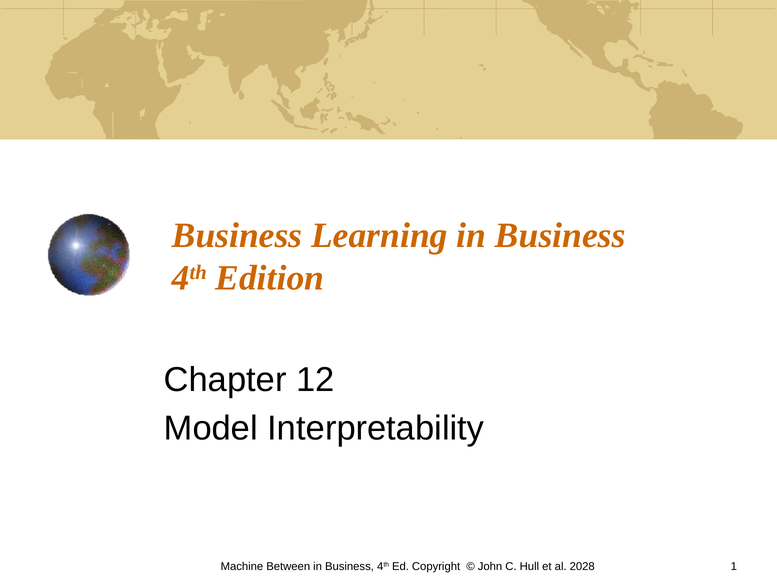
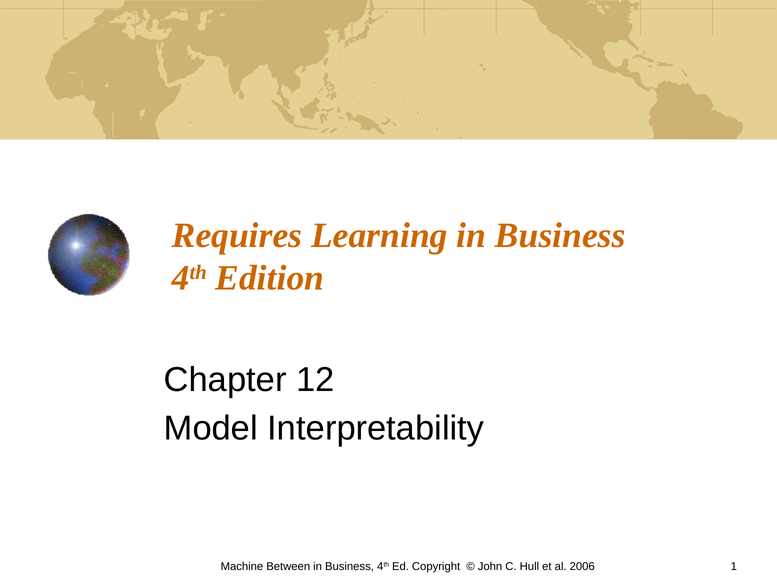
Business at (237, 235): Business -> Requires
2028: 2028 -> 2006
